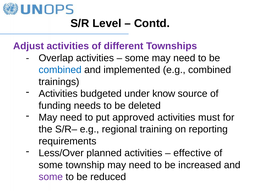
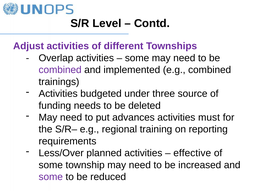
combined at (60, 70) colour: blue -> purple
know: know -> three
approved: approved -> advances
